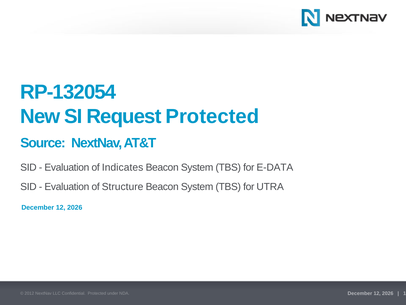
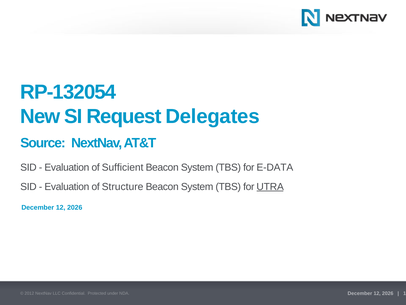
Request Protected: Protected -> Delegates
Indicates: Indicates -> Sufficient
UTRA underline: none -> present
